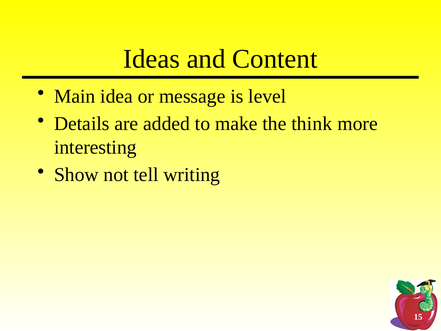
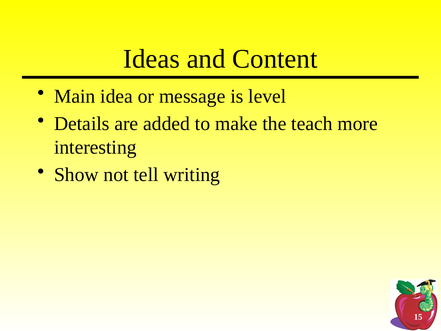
think: think -> teach
